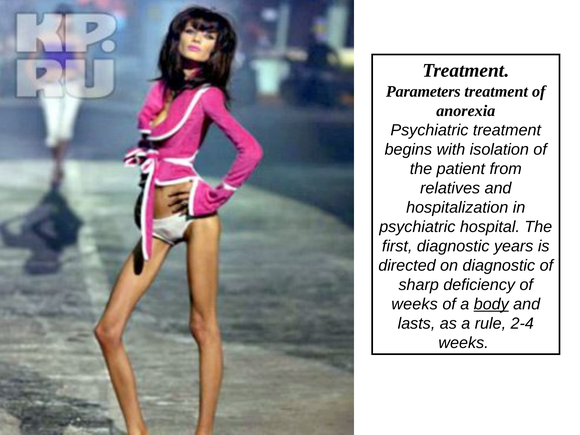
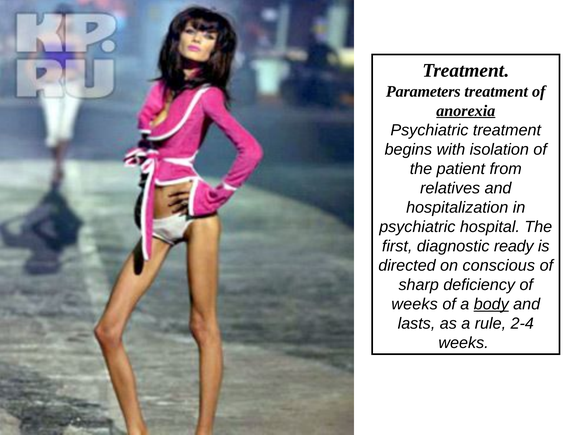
anorexia underline: none -> present
years: years -> ready
on diagnostic: diagnostic -> conscious
